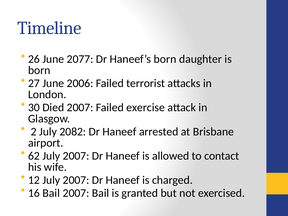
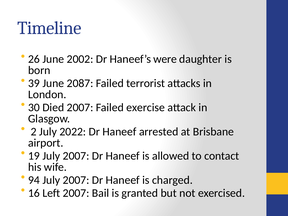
2077: 2077 -> 2002
Haneef’s born: born -> were
27: 27 -> 39
2006: 2006 -> 2087
2082: 2082 -> 2022
62: 62 -> 19
12: 12 -> 94
16 Bail: Bail -> Left
